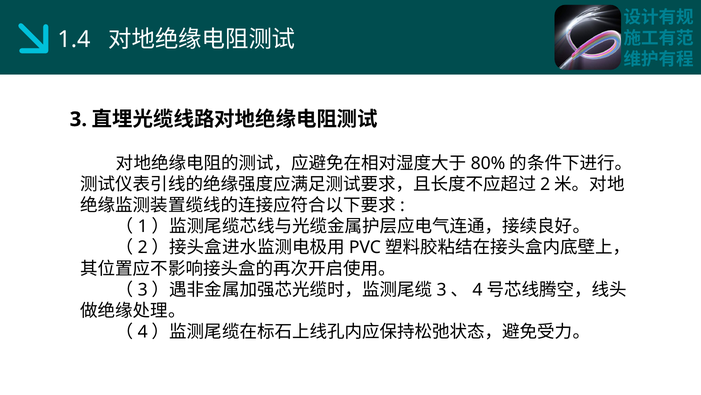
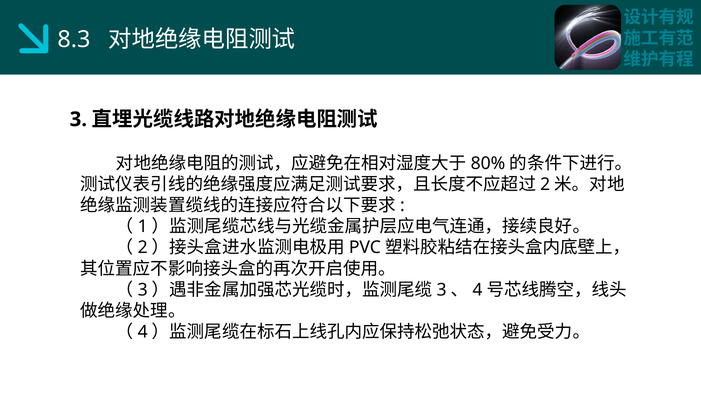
1.4: 1.4 -> 8.3
